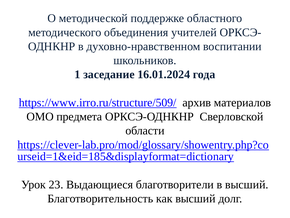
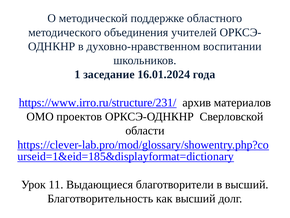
https://www.irro.ru/structure/509/: https://www.irro.ru/structure/509/ -> https://www.irro.ru/structure/231/
предмета: предмета -> проектов
23: 23 -> 11
